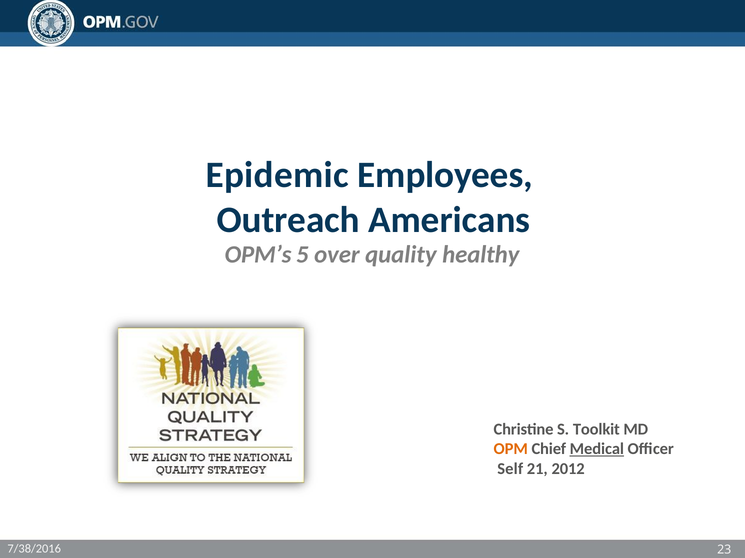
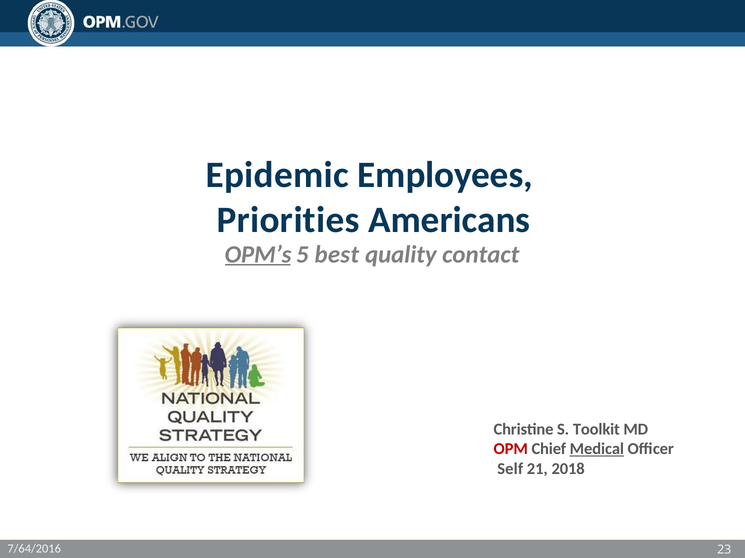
Outreach: Outreach -> Priorities
OPM’s underline: none -> present
over: over -> best
healthy: healthy -> contact
OPM colour: orange -> red
2012: 2012 -> 2018
7/38/2016: 7/38/2016 -> 7/64/2016
